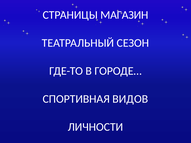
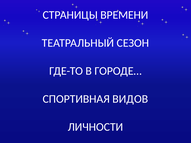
МАГАЗИН: МАГАЗИН -> ВРЕМЕНИ
